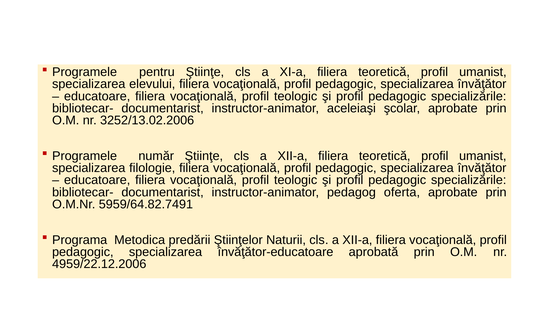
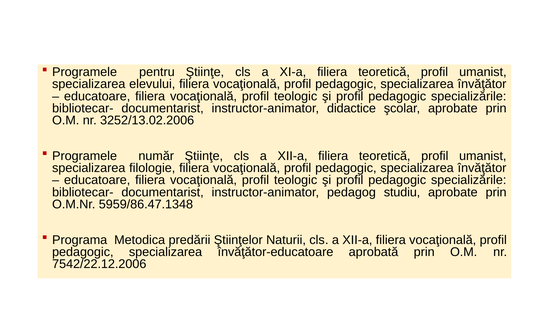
aceleiaşi: aceleiaşi -> didactice
oferta: oferta -> studiu
5959/64.82.7491: 5959/64.82.7491 -> 5959/86.47.1348
4959/22.12.2006: 4959/22.12.2006 -> 7542/22.12.2006
